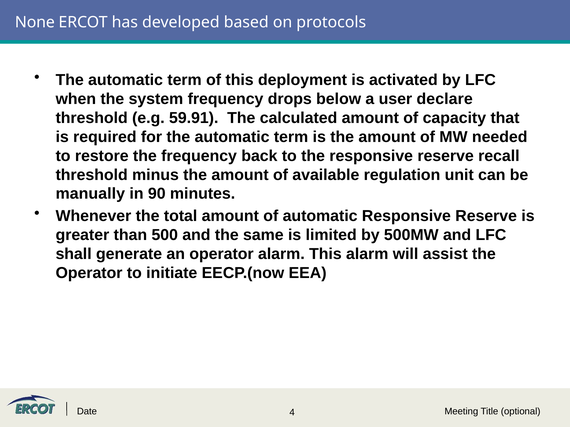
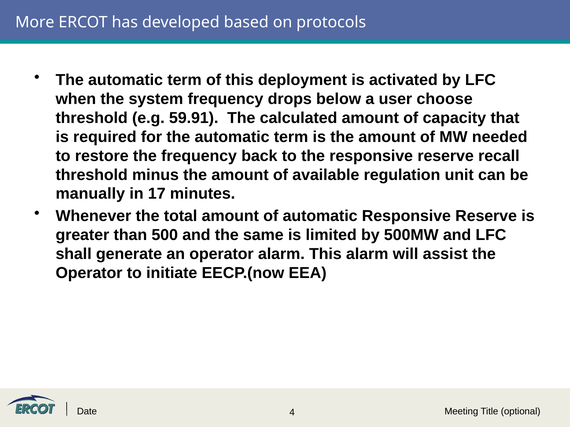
None: None -> More
declare: declare -> choose
90: 90 -> 17
